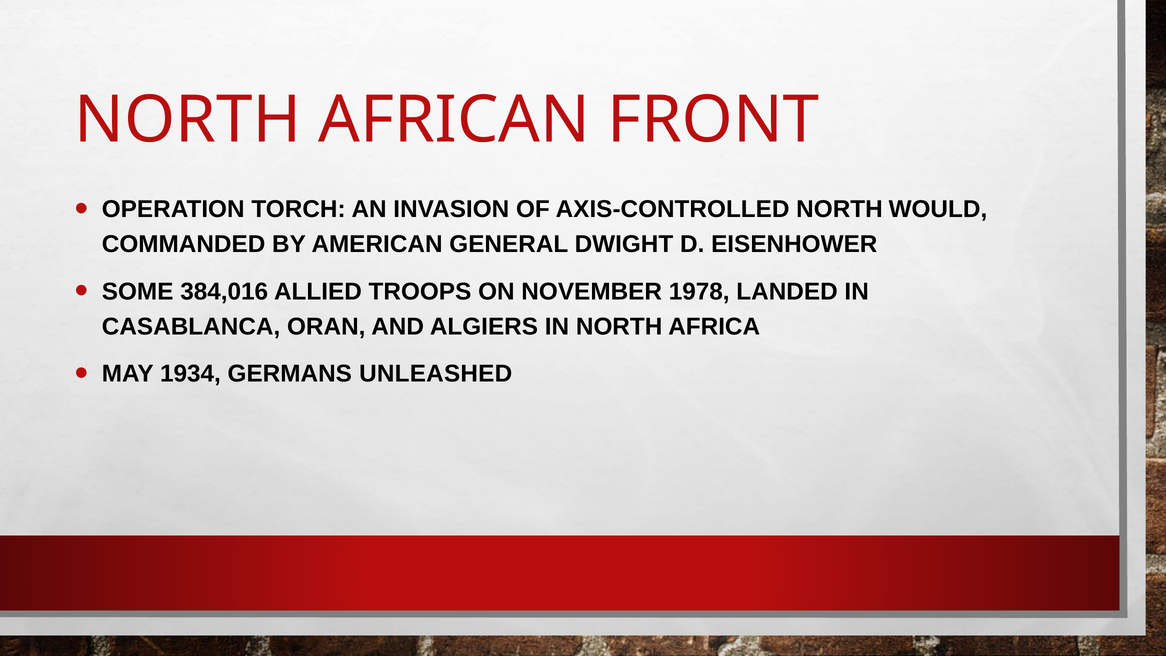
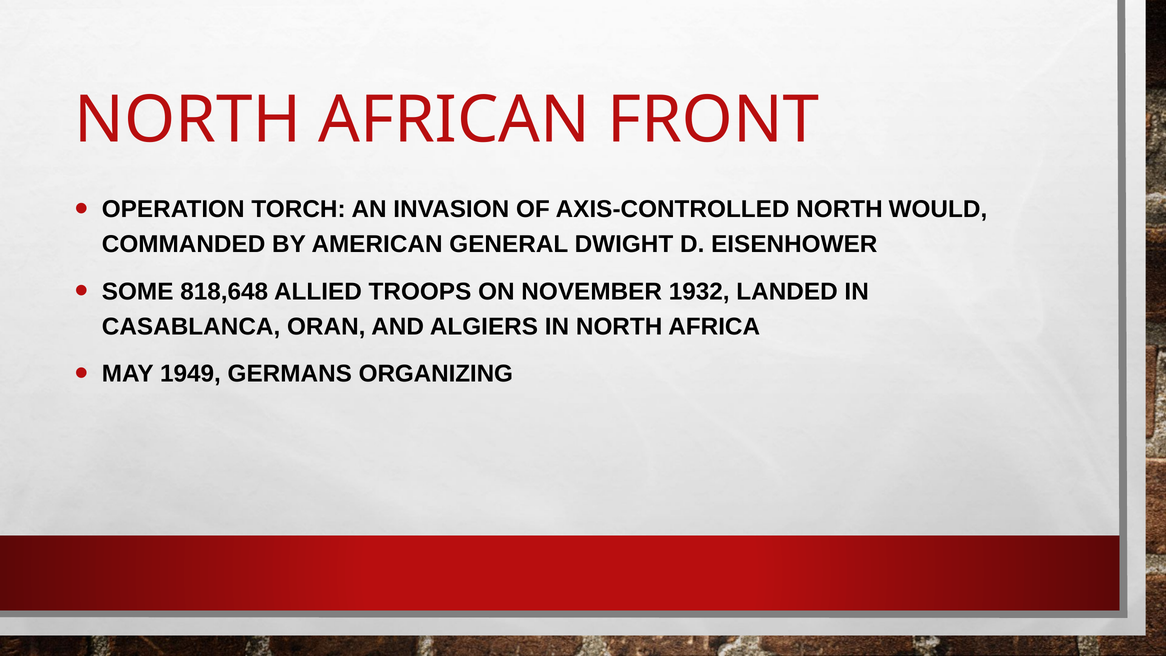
384,016: 384,016 -> 818,648
1978: 1978 -> 1932
1934: 1934 -> 1949
UNLEASHED: UNLEASHED -> ORGANIZING
